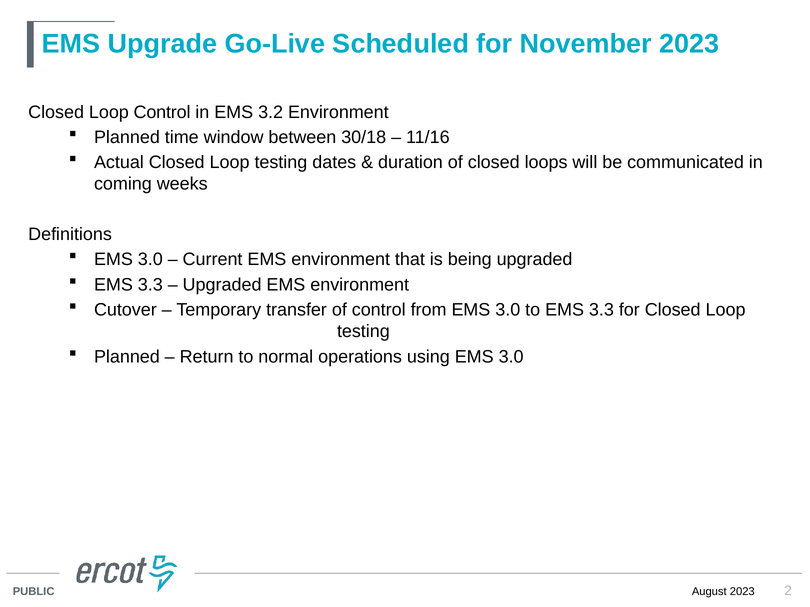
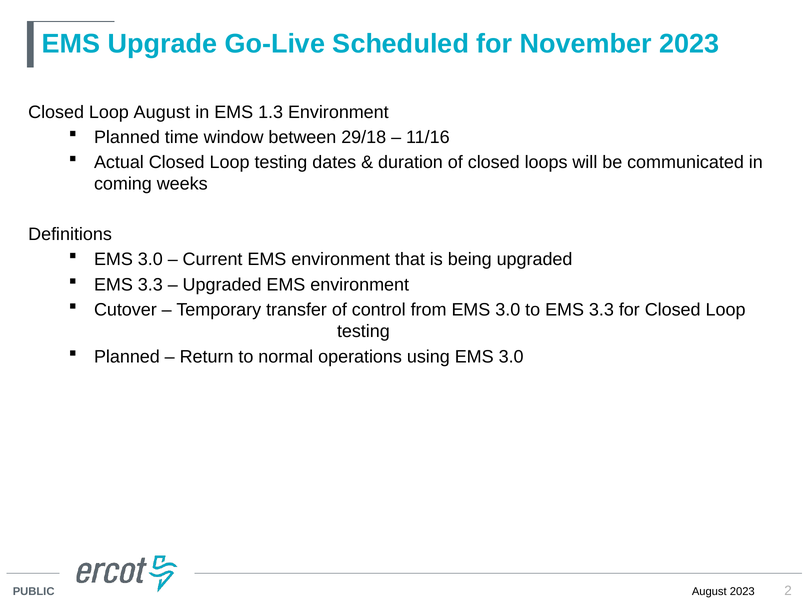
Loop Control: Control -> August
3.2: 3.2 -> 1.3
30/18: 30/18 -> 29/18
